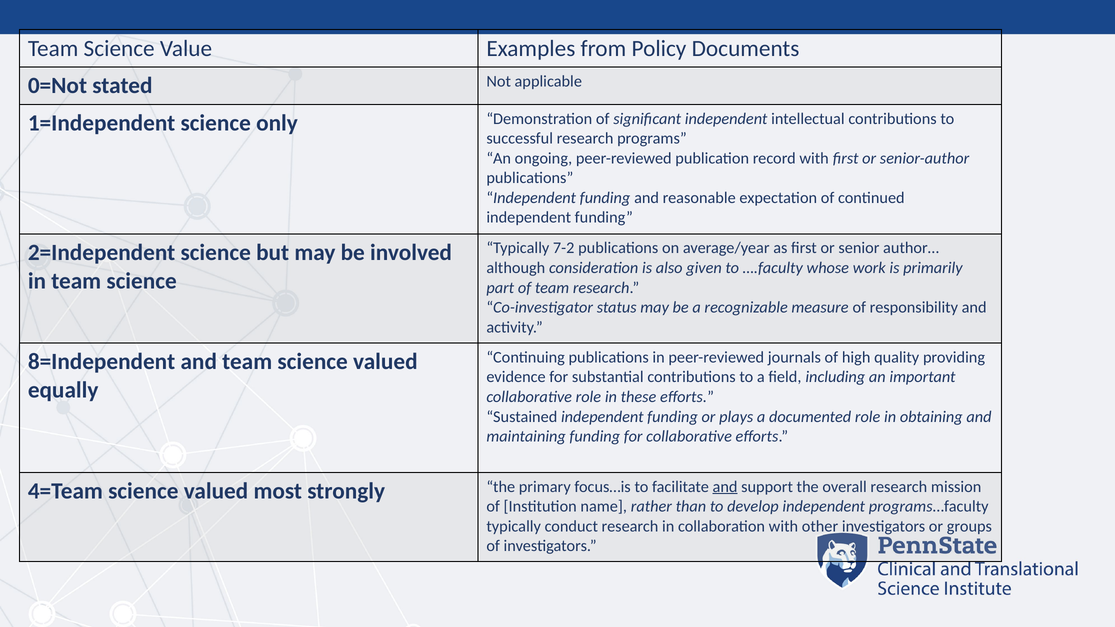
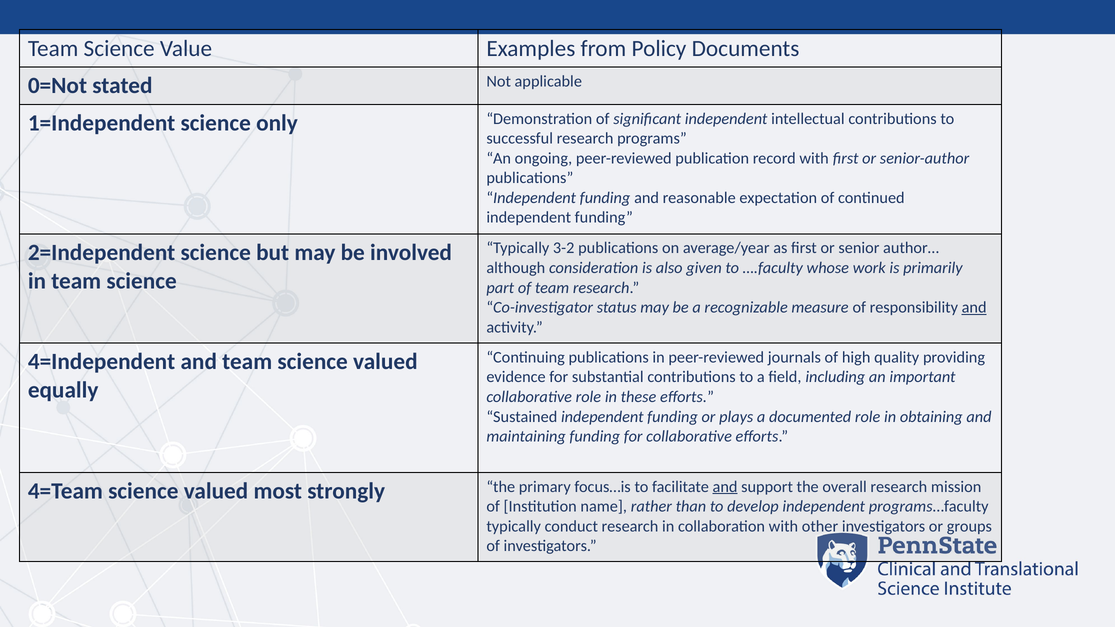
7-2: 7-2 -> 3-2
and at (974, 308) underline: none -> present
8=Independent: 8=Independent -> 4=Independent
